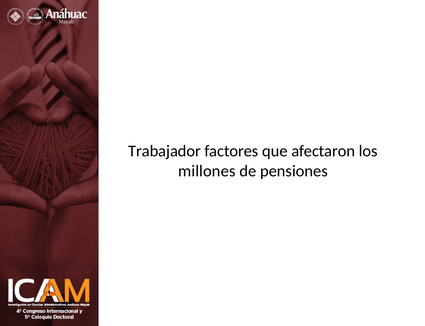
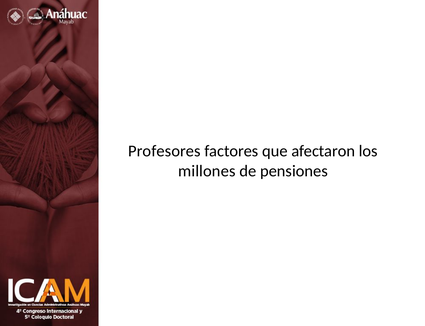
Trabajador: Trabajador -> Profesores
